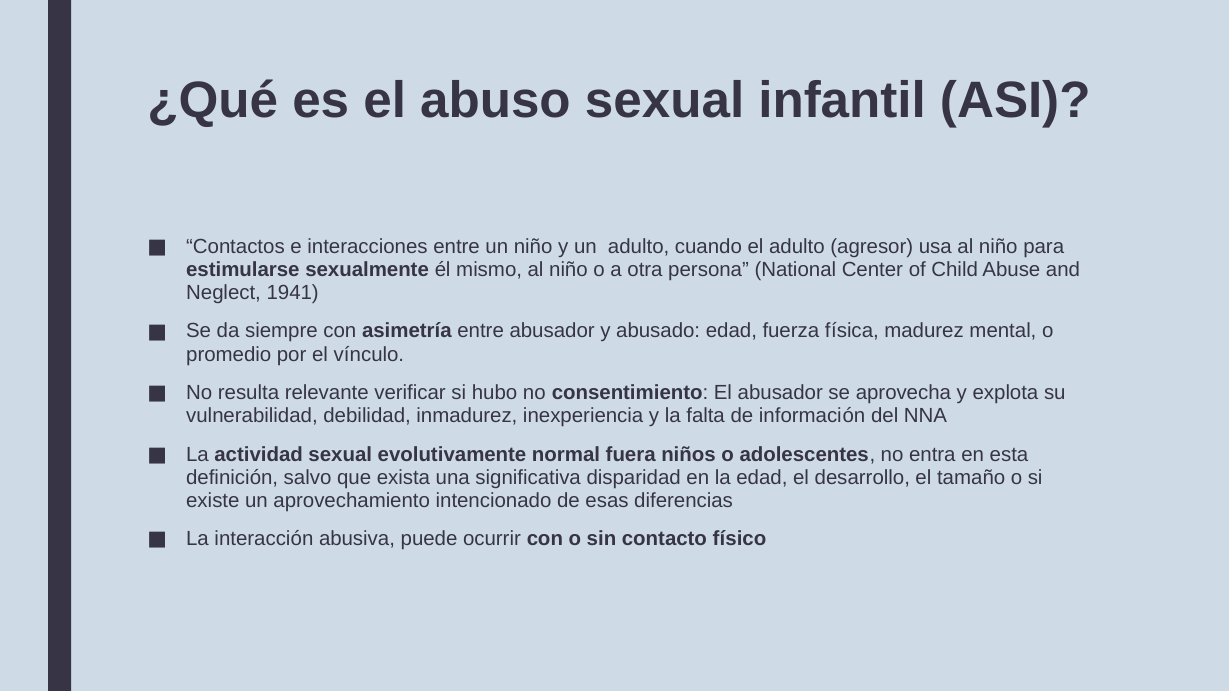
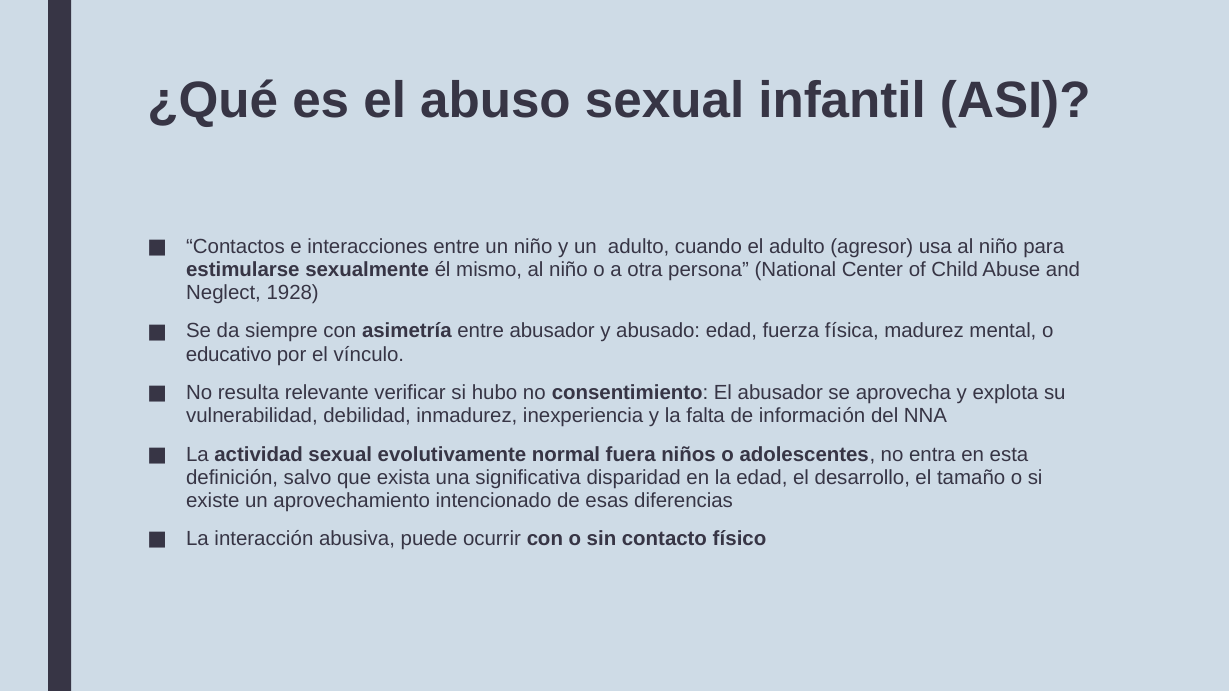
1941: 1941 -> 1928
promedio: promedio -> educativo
